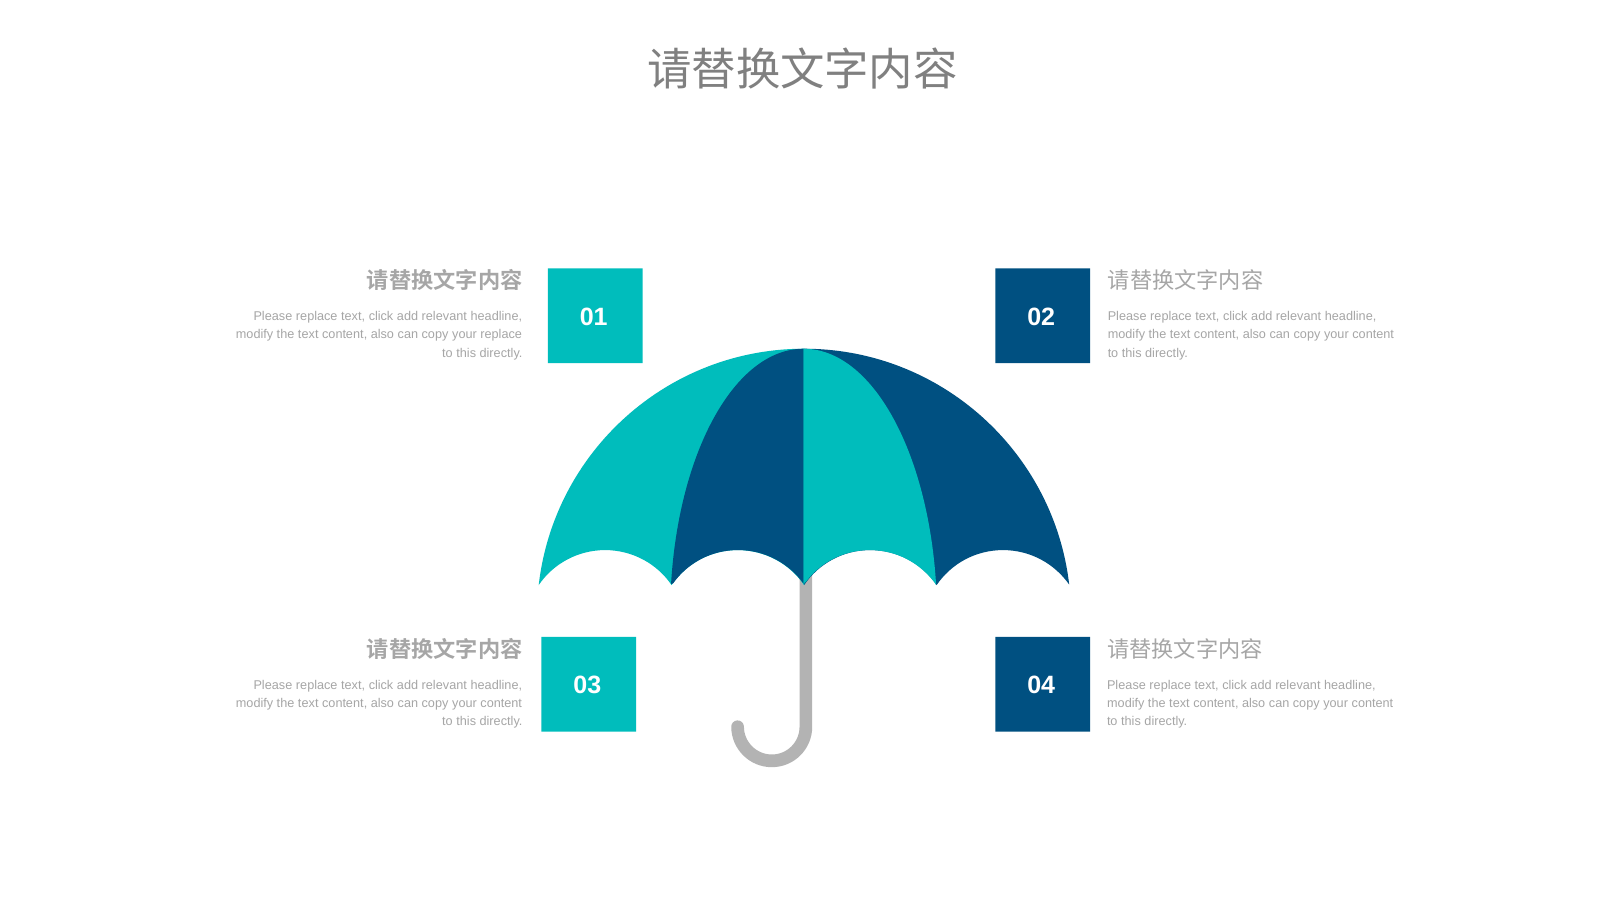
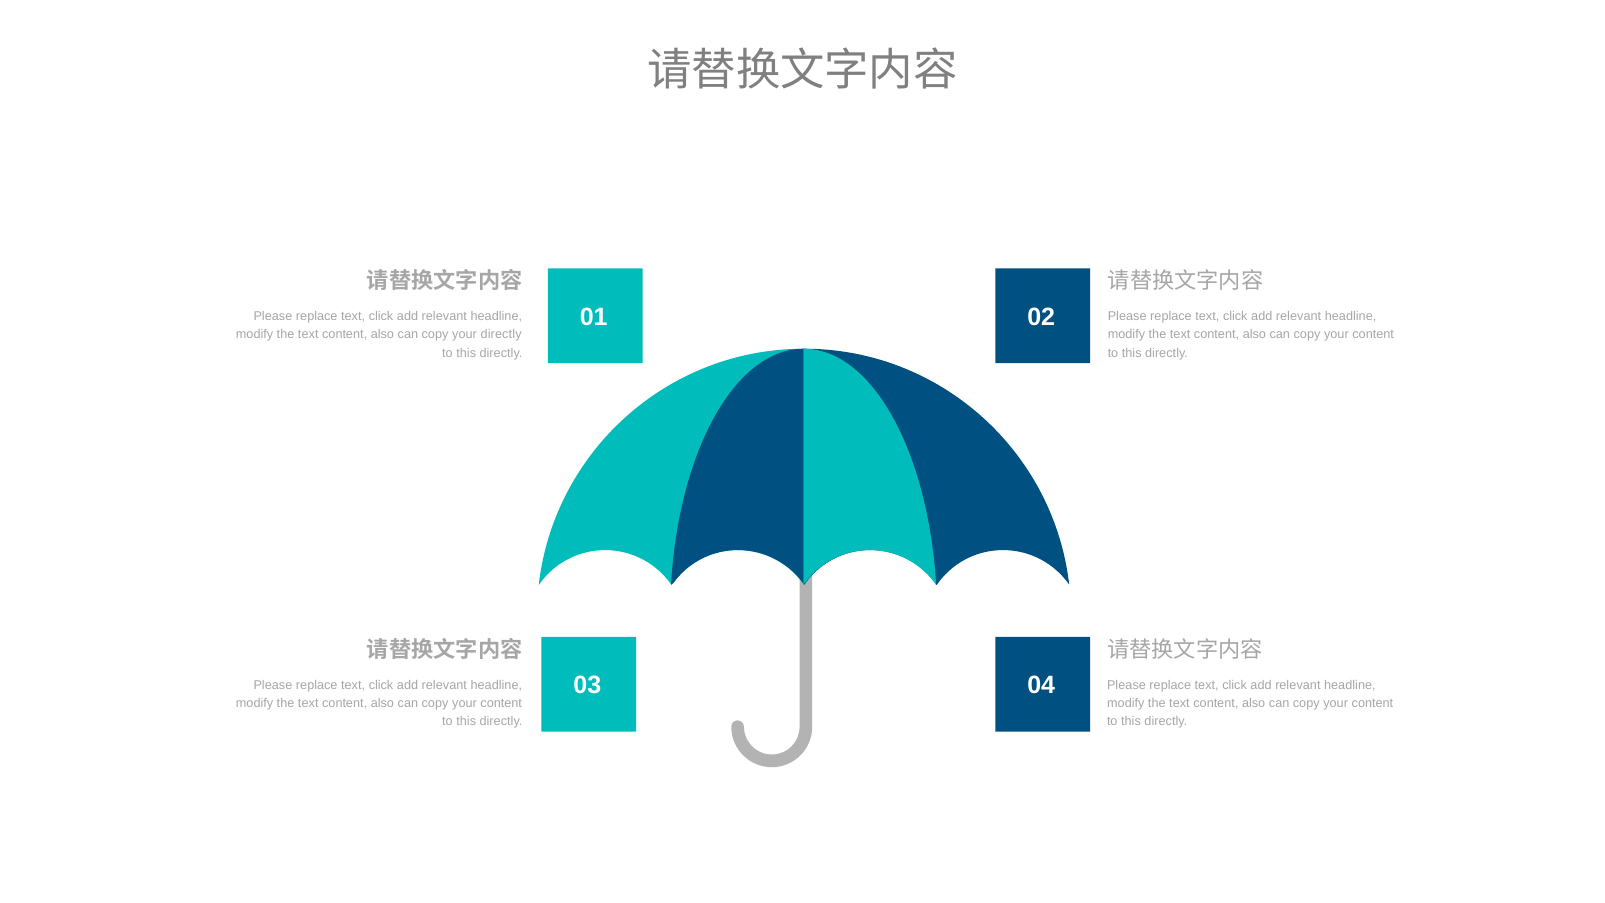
your replace: replace -> directly
